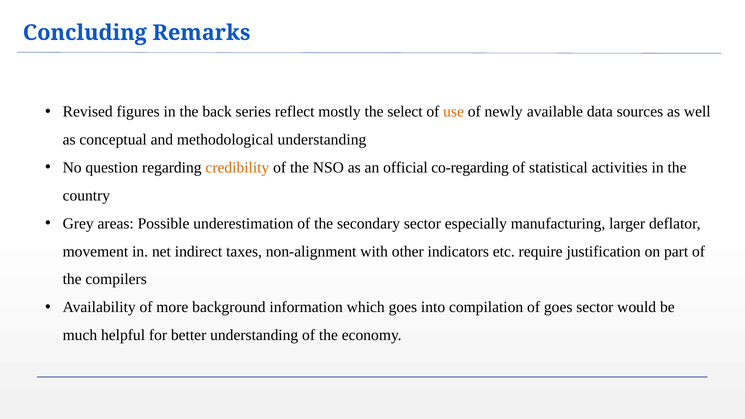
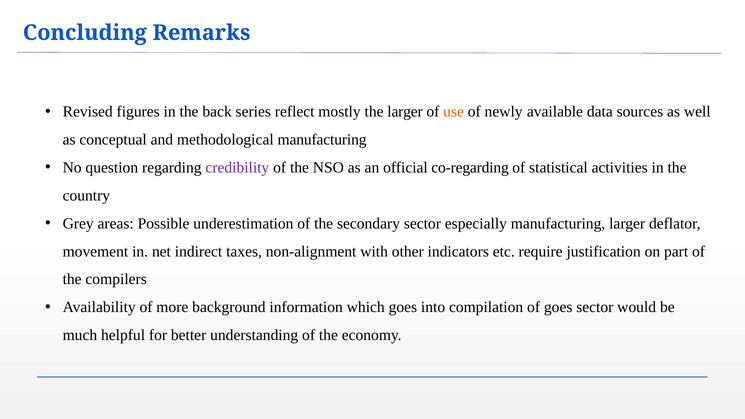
the select: select -> larger
methodological understanding: understanding -> manufacturing
credibility colour: orange -> purple
